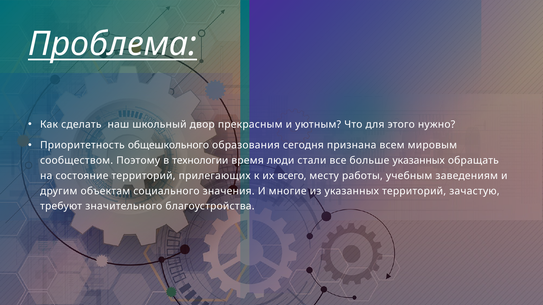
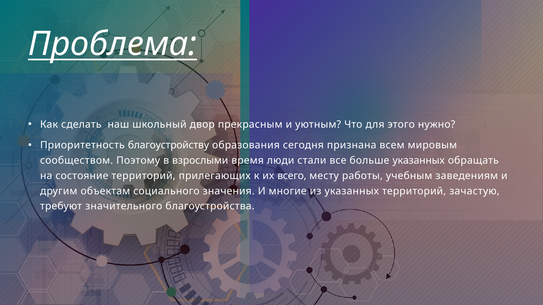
общешкольного: общешкольного -> благоустройству
технологии: технологии -> взрослыми
